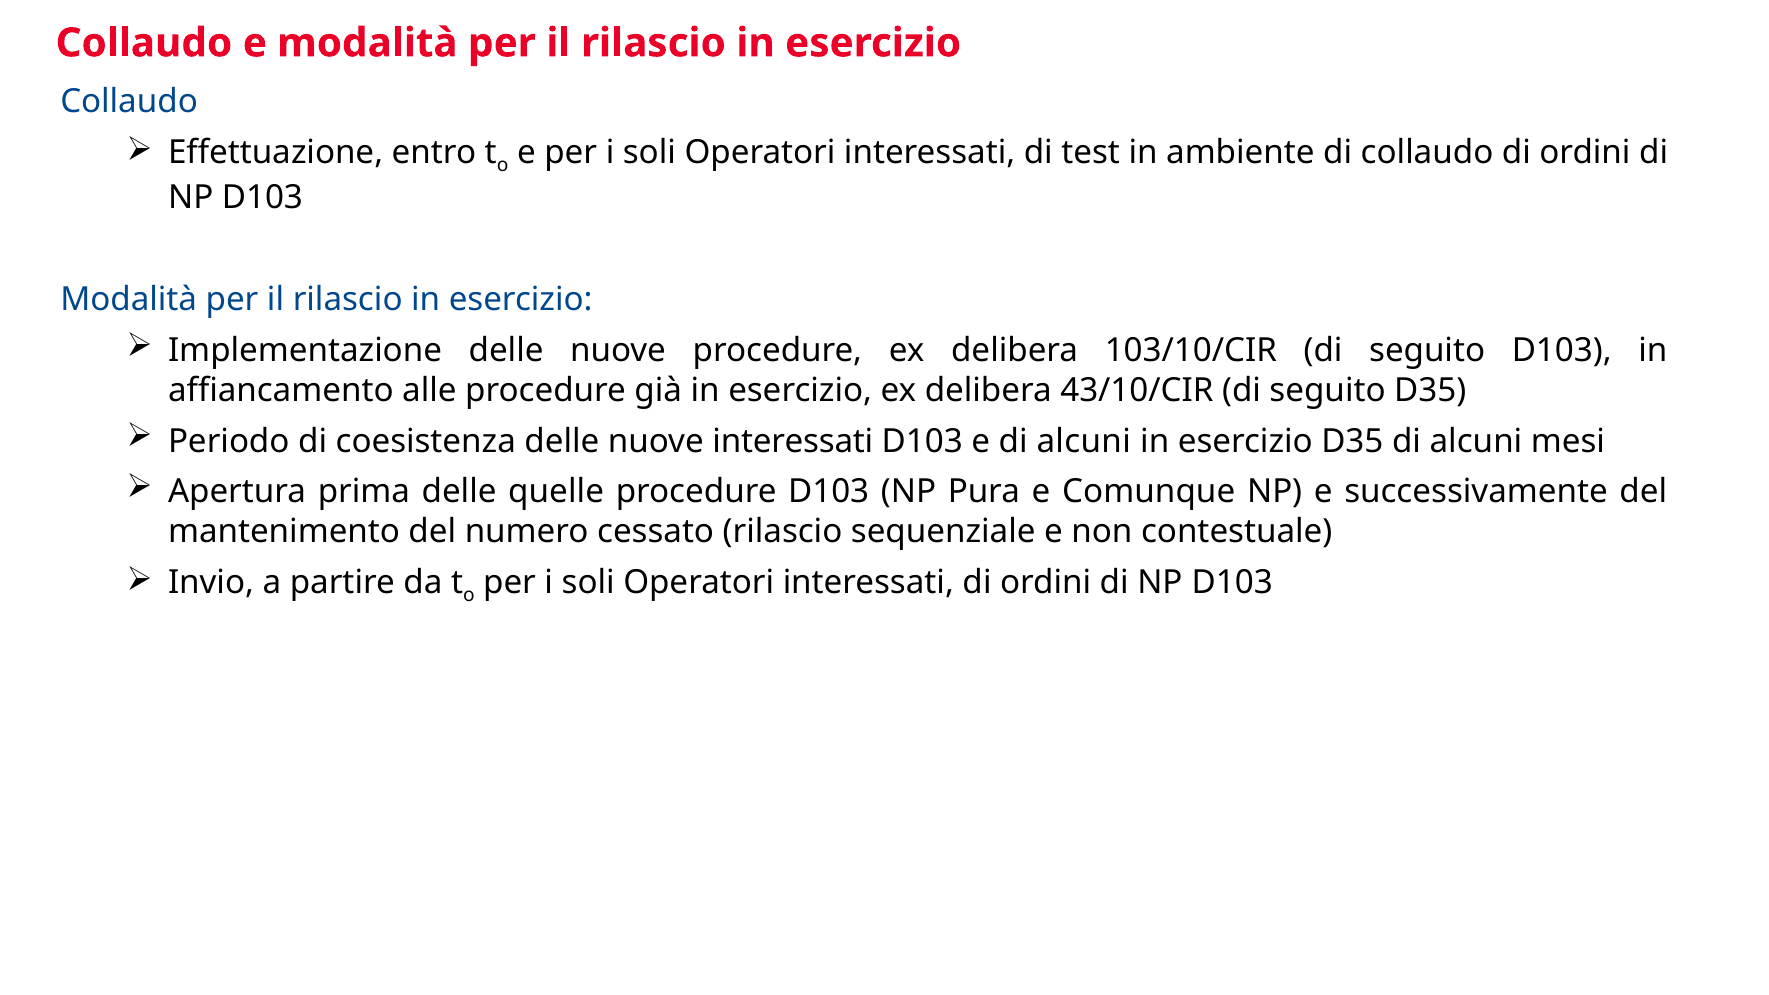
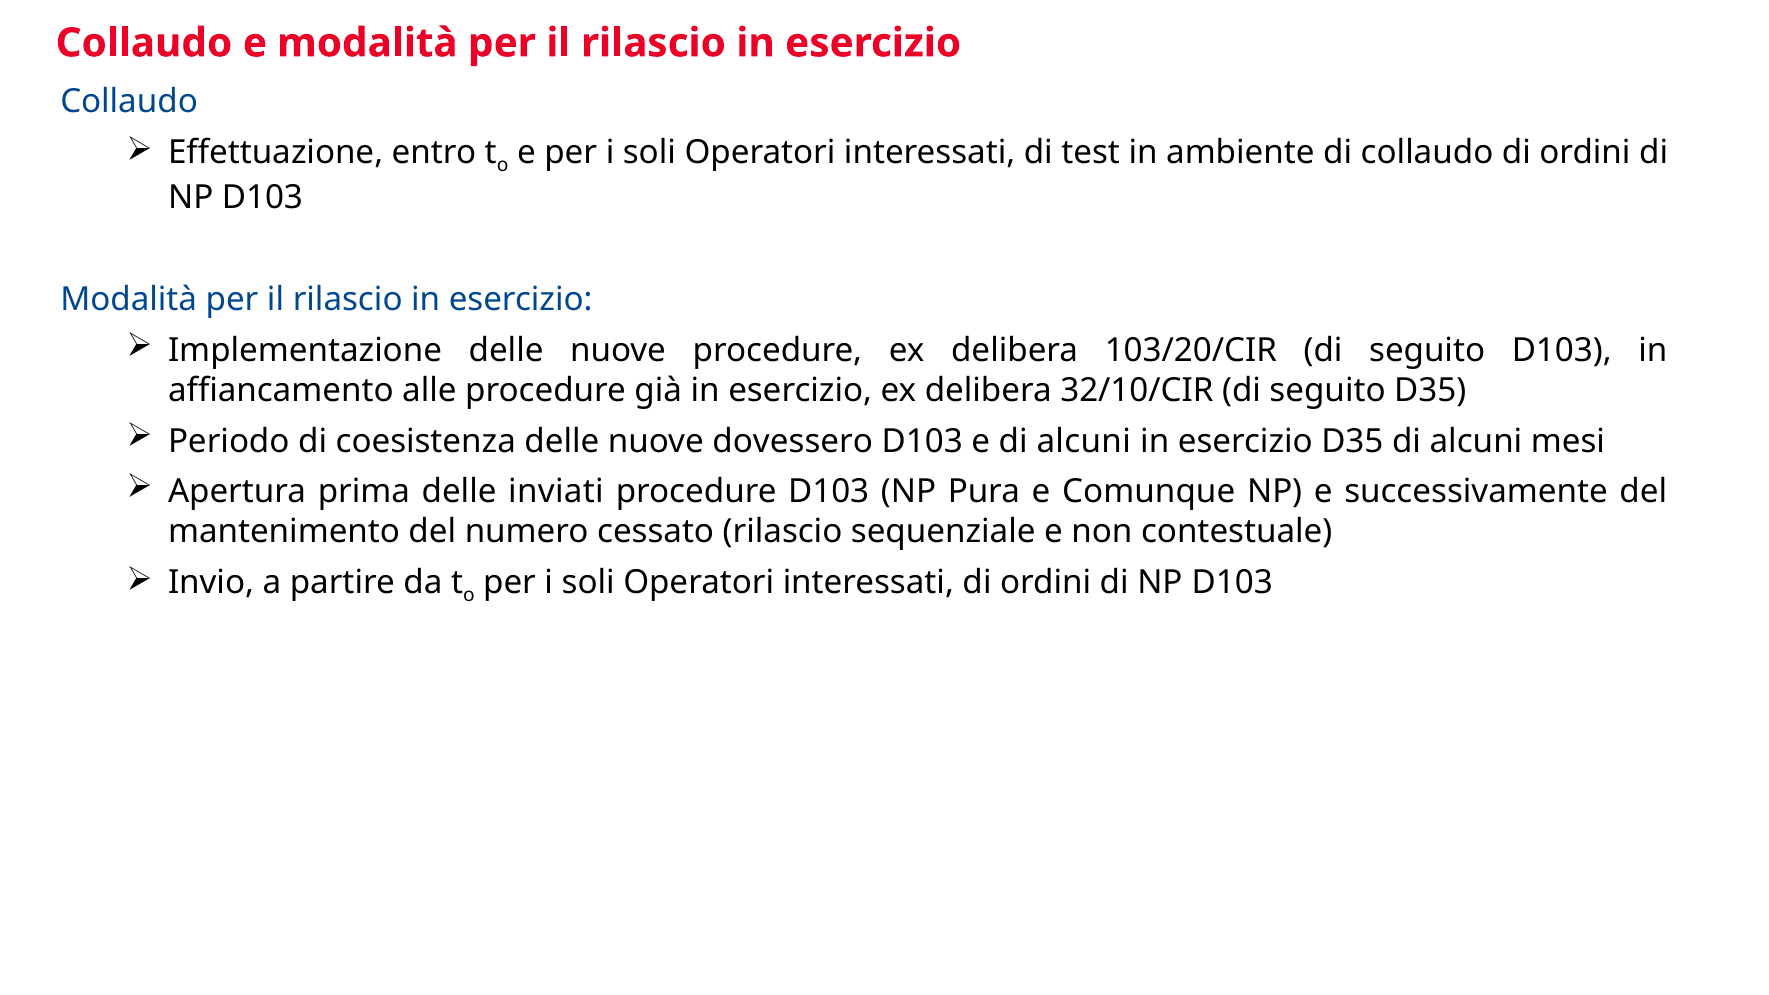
103/10/CIR: 103/10/CIR -> 103/20/CIR
43/10/CIR: 43/10/CIR -> 32/10/CIR
nuove interessati: interessati -> dovessero
quelle: quelle -> inviati
